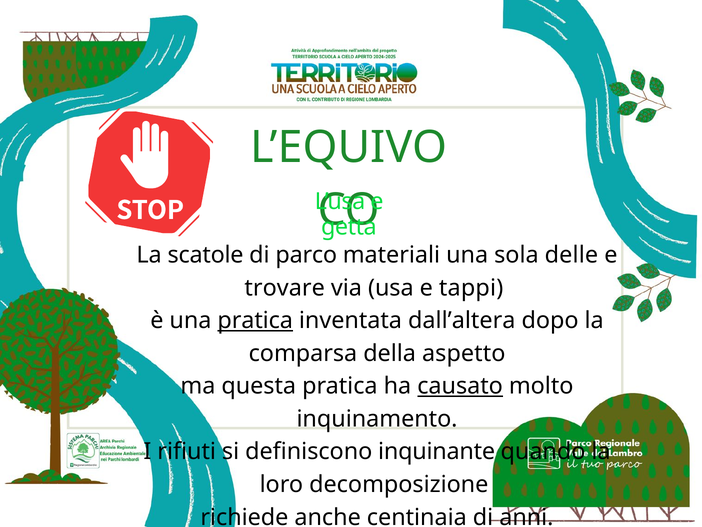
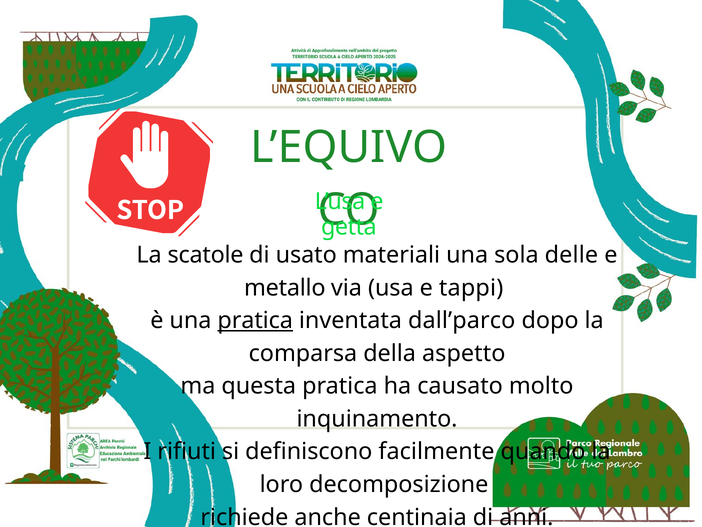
parco: parco -> usato
trovare: trovare -> metallo
dall’altera: dall’altera -> dall’parco
causato underline: present -> none
inquinante: inquinante -> facilmente
